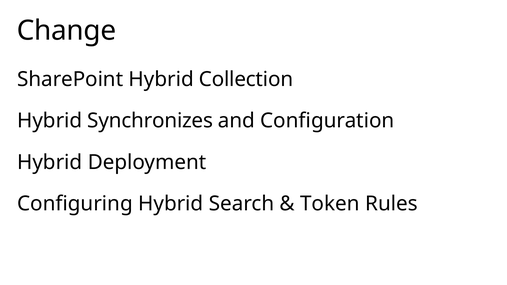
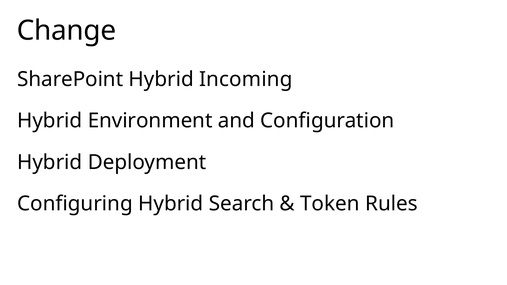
Collection: Collection -> Incoming
Synchronizes: Synchronizes -> Environment
